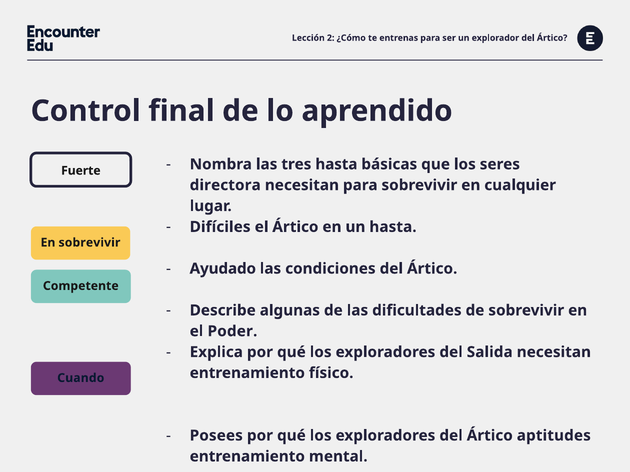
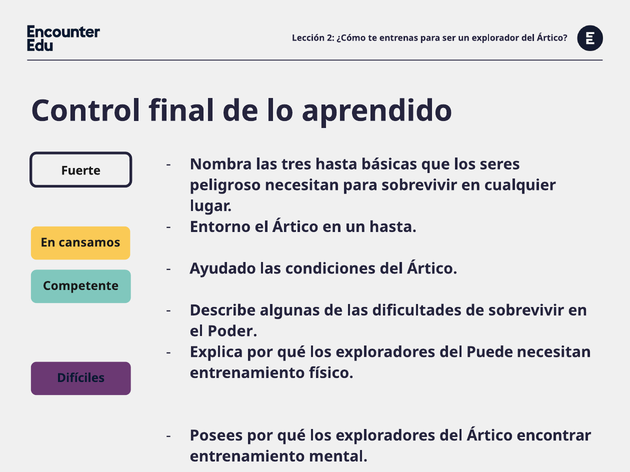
directora: directora -> peligroso
Difíciles: Difíciles -> Entorno
En sobrevivir: sobrevivir -> cansamos
Salida: Salida -> Puede
Cuando: Cuando -> Difíciles
aptitudes: aptitudes -> encontrar
